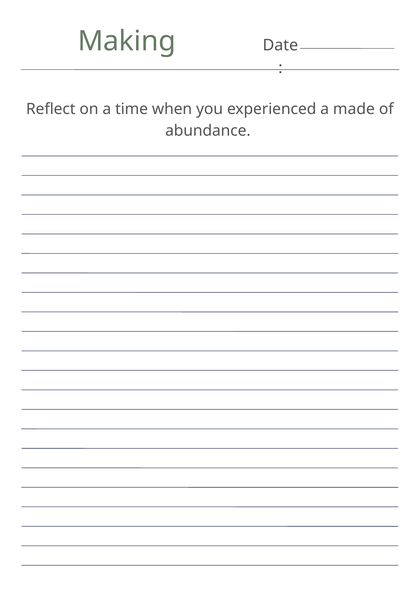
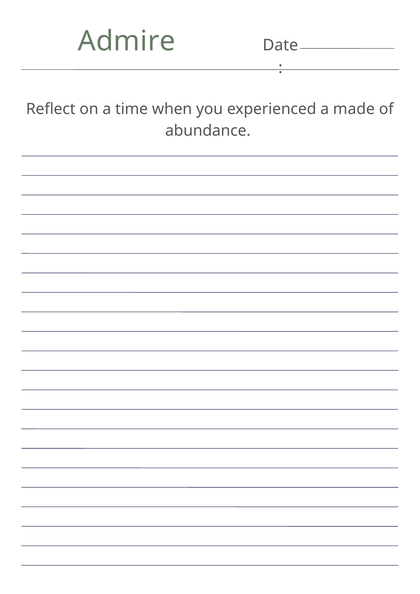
Making: Making -> Admire
